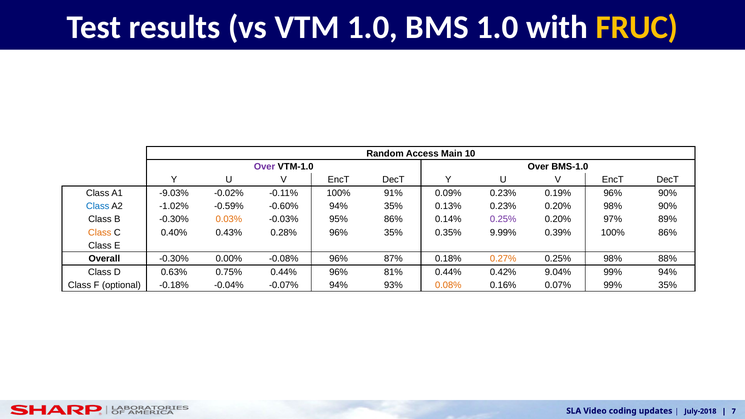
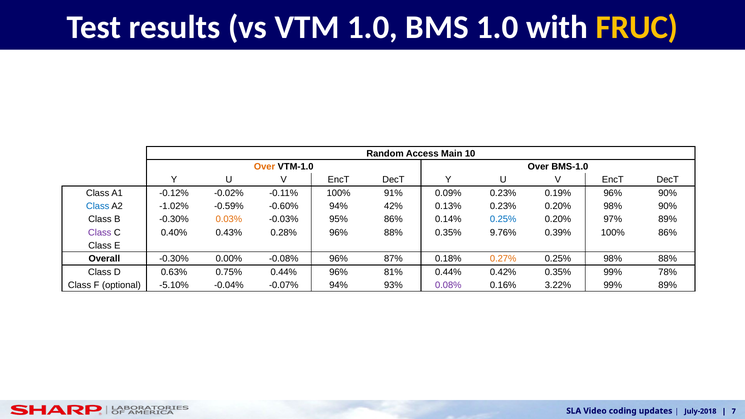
Over at (265, 167) colour: purple -> orange
-9.03%: -9.03% -> -0.12%
94% 35%: 35% -> 42%
0.25% at (503, 219) colour: purple -> blue
Class at (100, 233) colour: orange -> purple
96% 35%: 35% -> 88%
9.99%: 9.99% -> 9.76%
0.42% 9.04%: 9.04% -> 0.35%
99% 94%: 94% -> 78%
-0.18%: -0.18% -> -5.10%
0.08% colour: orange -> purple
0.07%: 0.07% -> 3.22%
99% 35%: 35% -> 89%
